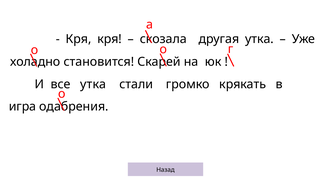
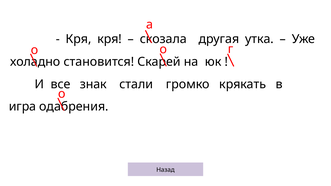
все утка: утка -> знак
